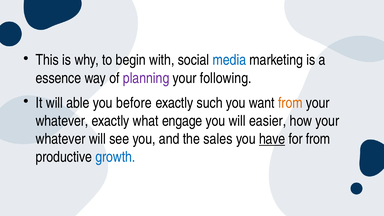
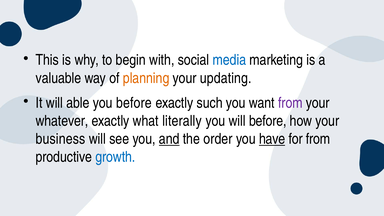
essence: essence -> valuable
planning colour: purple -> orange
following: following -> updating
from at (290, 103) colour: orange -> purple
engage: engage -> literally
will easier: easier -> before
whatever at (61, 139): whatever -> business
and underline: none -> present
sales: sales -> order
